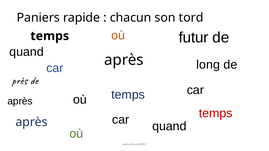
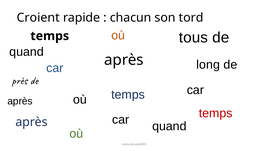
Paniers: Paniers -> Croient
futur: futur -> tous
